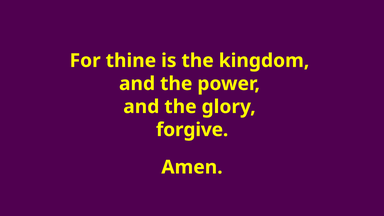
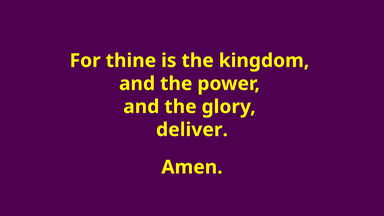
forgive: forgive -> deliver
